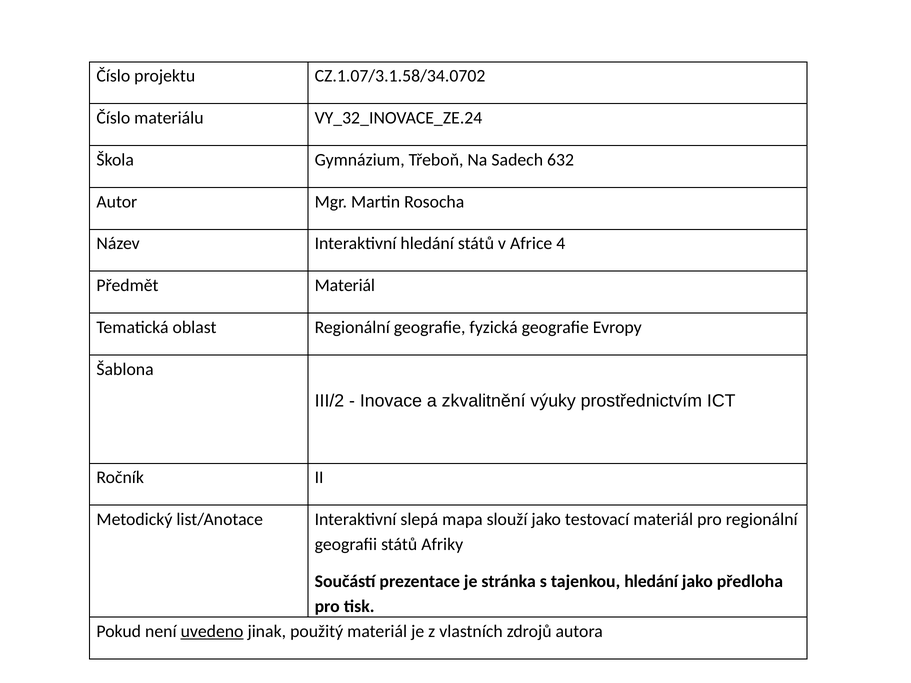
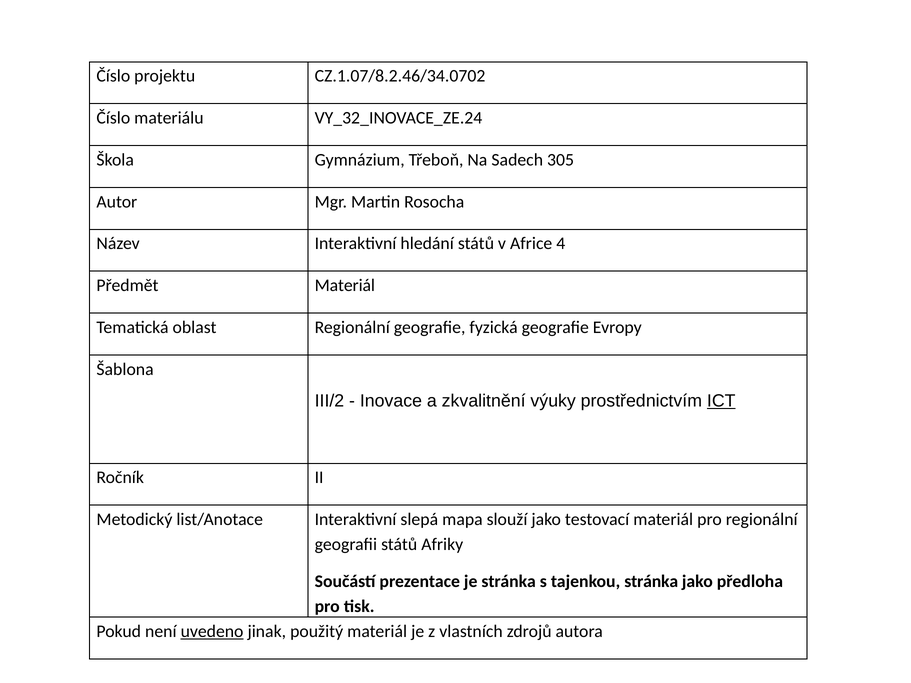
CZ.1.07/3.1.58/34.0702: CZ.1.07/3.1.58/34.0702 -> CZ.1.07/8.2.46/34.0702
632: 632 -> 305
ICT underline: none -> present
tajenkou hledání: hledání -> stránka
